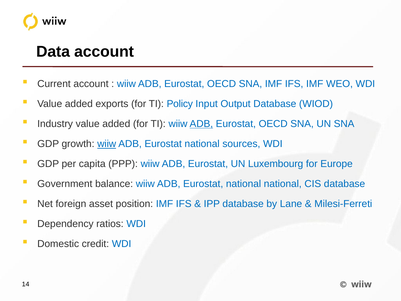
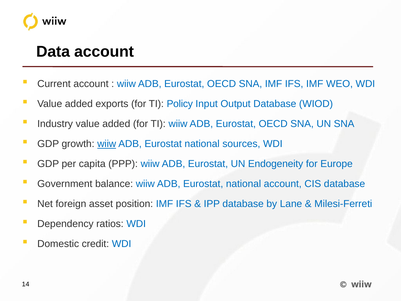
ADB at (201, 124) underline: present -> none
Luxembourg: Luxembourg -> Endogeneity
national national: national -> account
